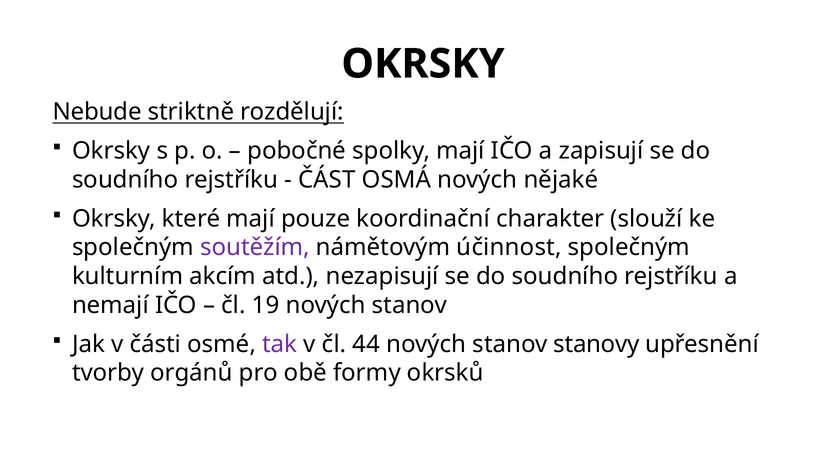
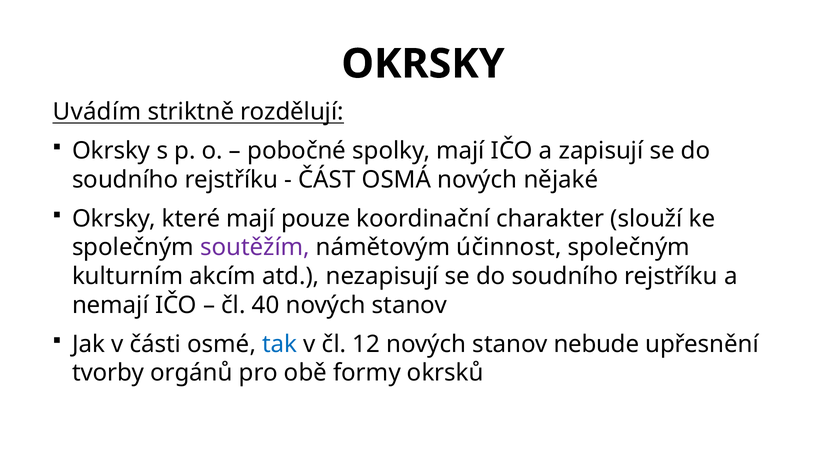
Nebude: Nebude -> Uvádím
19: 19 -> 40
tak colour: purple -> blue
44: 44 -> 12
stanovy: stanovy -> nebude
